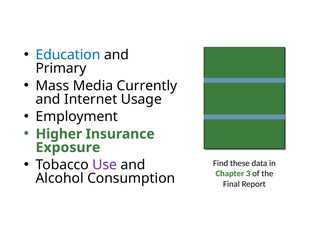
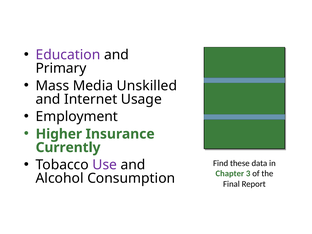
Education colour: blue -> purple
Currently: Currently -> Unskilled
Exposure: Exposure -> Currently
